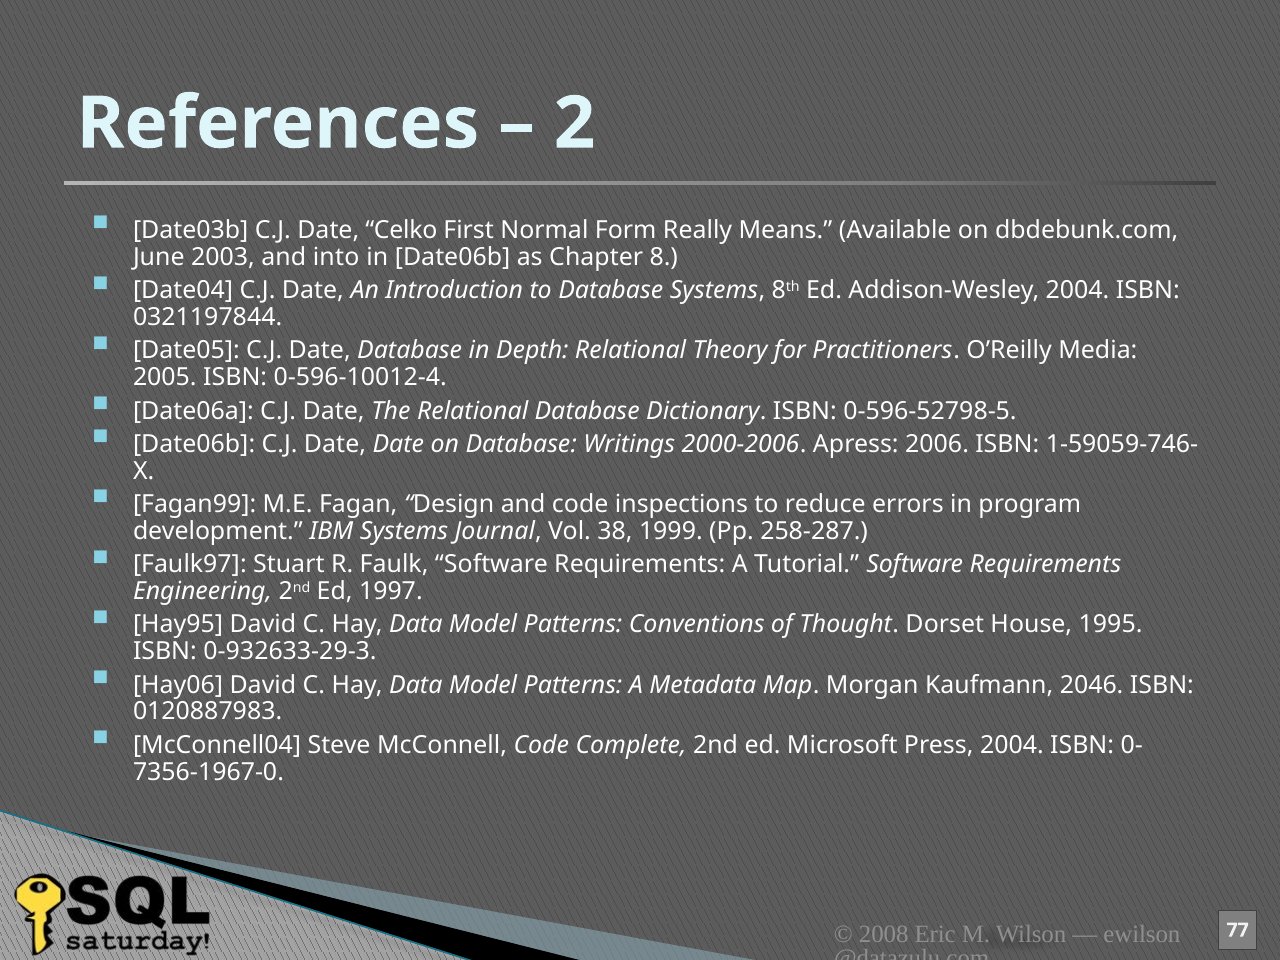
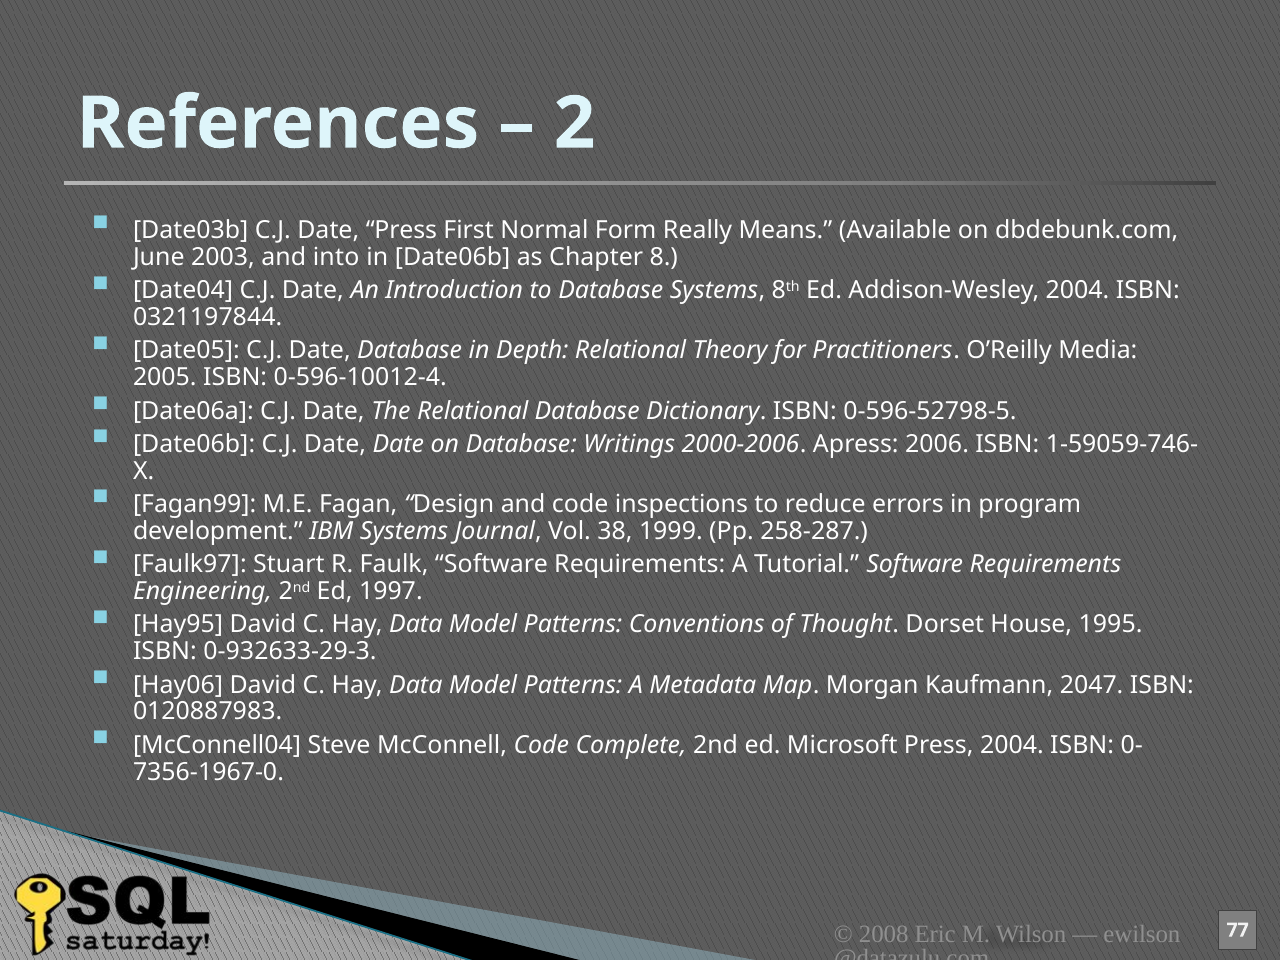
Date Celko: Celko -> Press
2046: 2046 -> 2047
